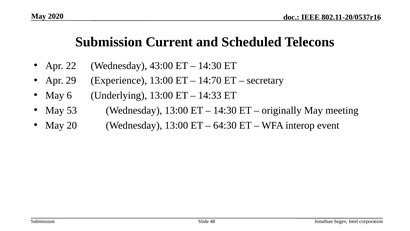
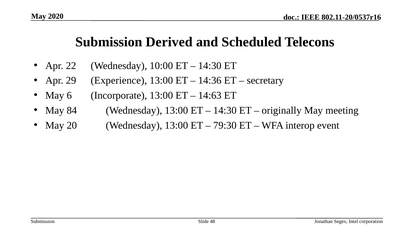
Current: Current -> Derived
43:00: 43:00 -> 10:00
14:70: 14:70 -> 14:36
Underlying: Underlying -> Incorporate
14:33: 14:33 -> 14:63
53: 53 -> 84
64:30: 64:30 -> 79:30
